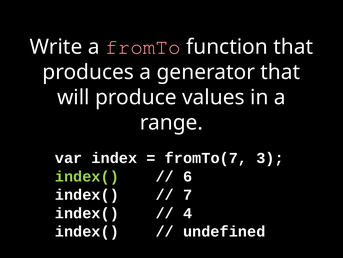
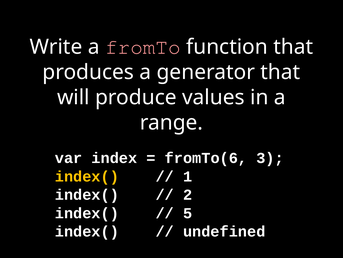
fromTo(7: fromTo(7 -> fromTo(6
index( at (87, 176) colour: light green -> yellow
6: 6 -> 1
7: 7 -> 2
4: 4 -> 5
